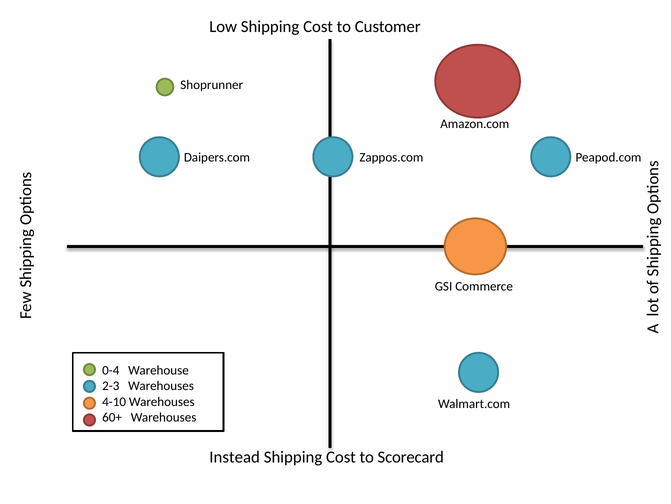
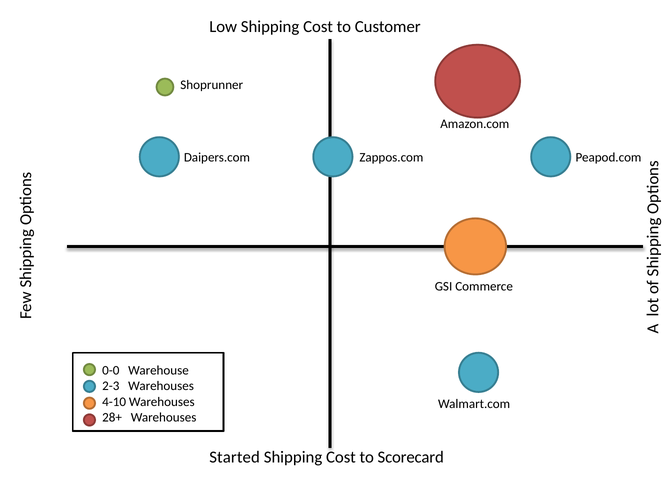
0-4: 0-4 -> 0-0
60+: 60+ -> 28+
Instead: Instead -> Started
